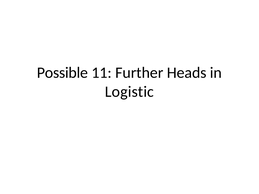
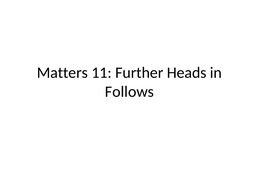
Possible: Possible -> Matters
Logistic: Logistic -> Follows
